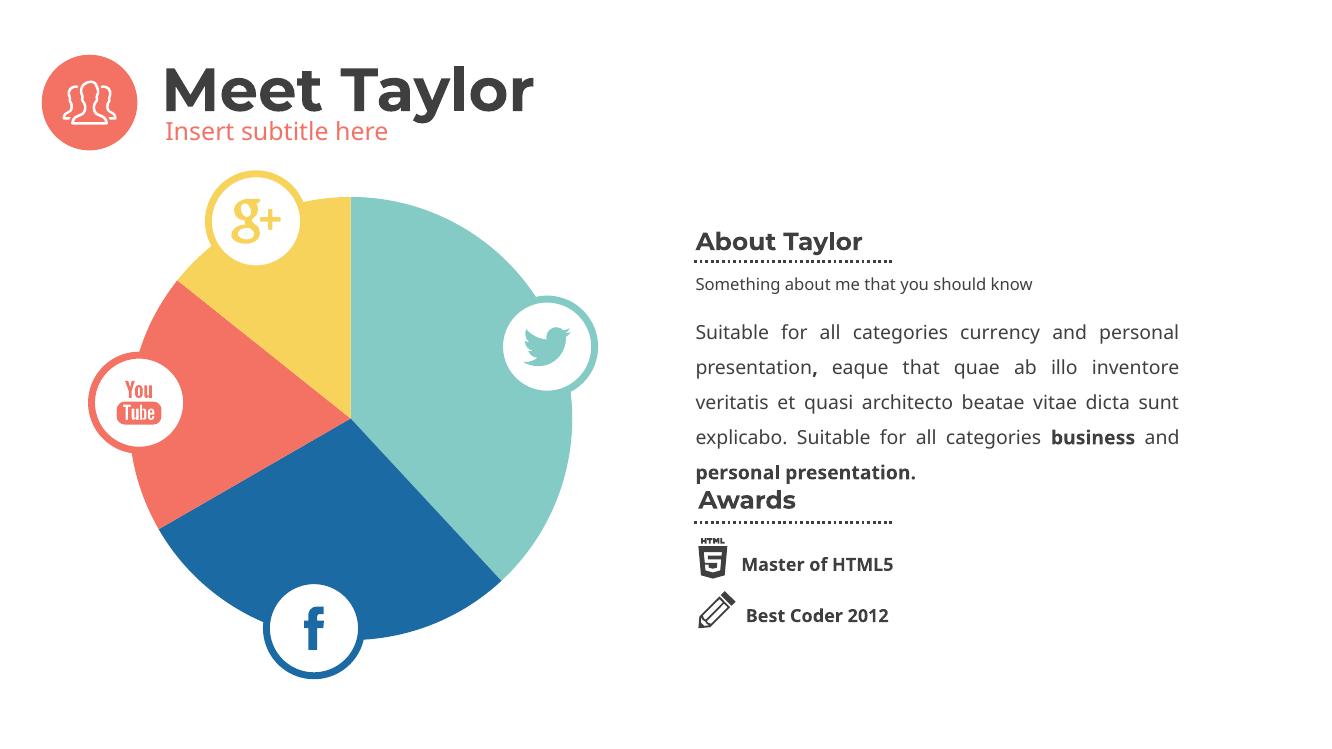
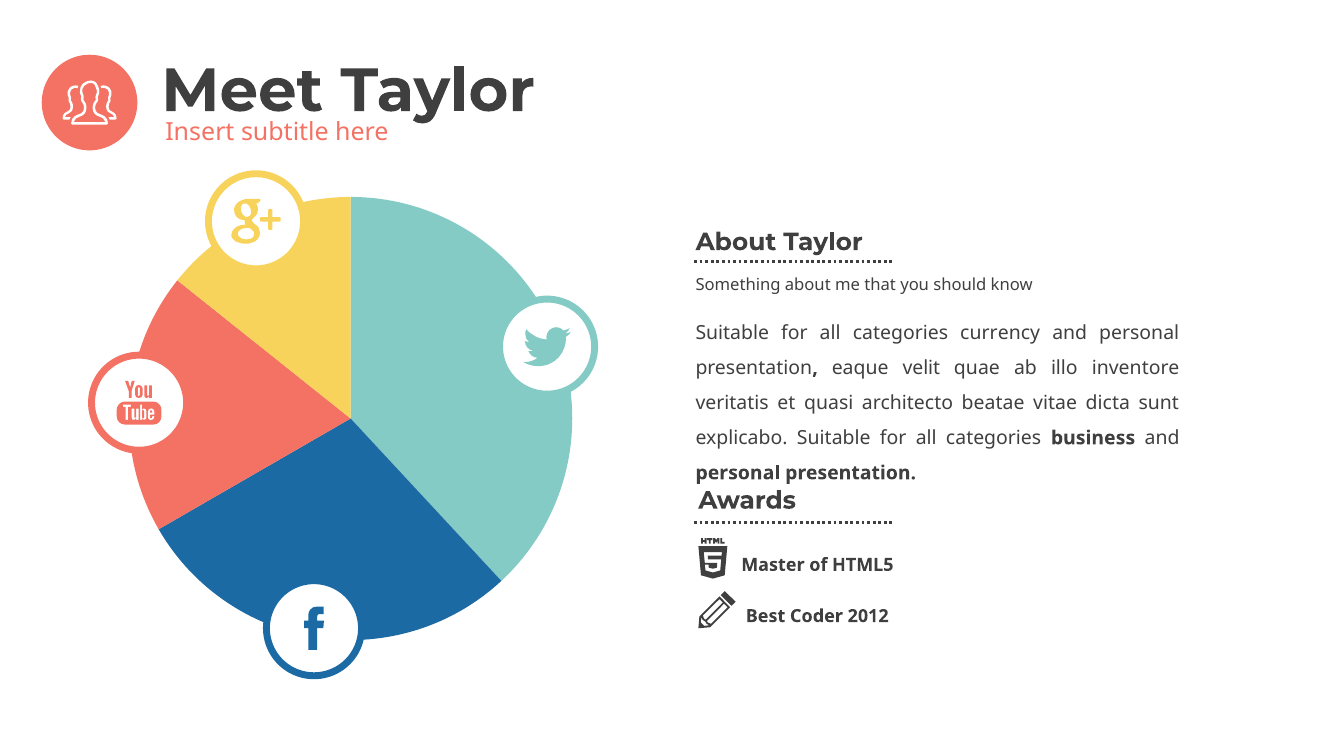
eaque that: that -> velit
